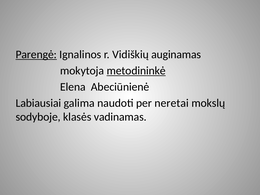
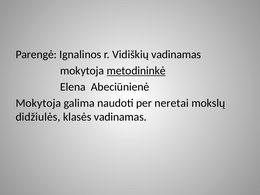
Parengė underline: present -> none
Vidiškių auginamas: auginamas -> vadinamas
Labiausiai at (38, 103): Labiausiai -> Mokytoja
sodyboje: sodyboje -> didžiulės
